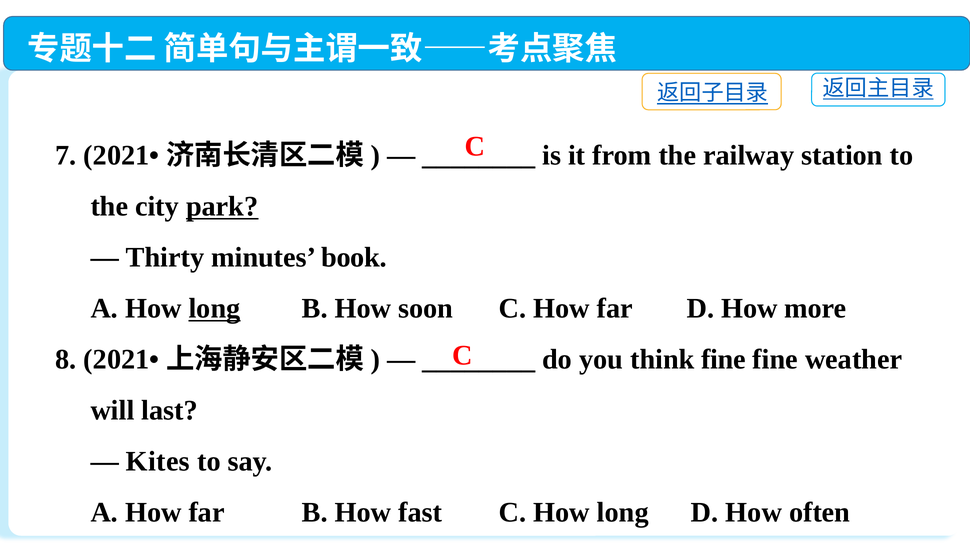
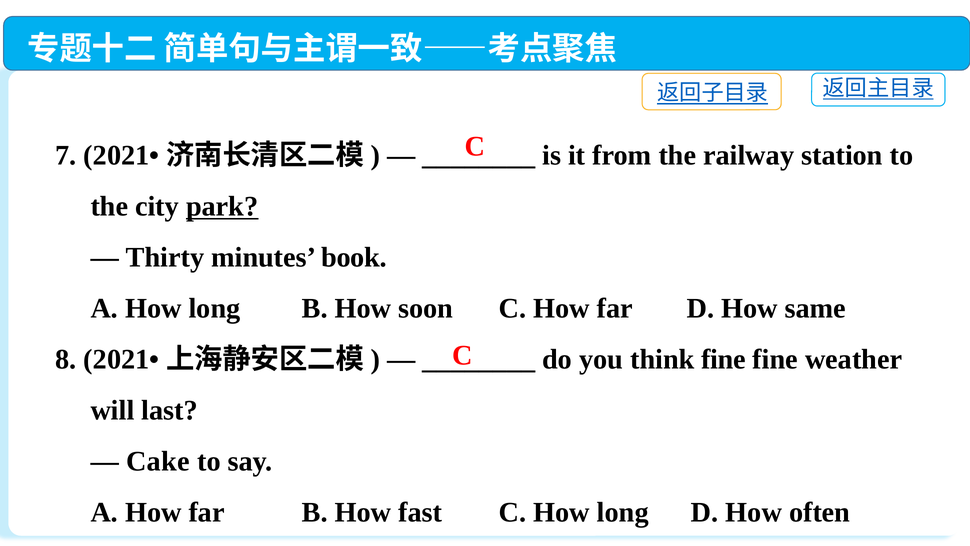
long at (215, 308) underline: present -> none
more: more -> same
Kites: Kites -> Cake
